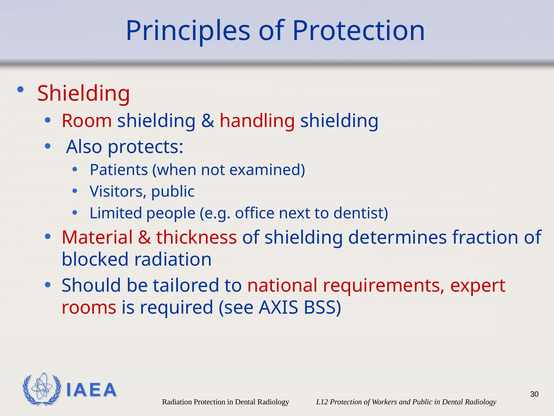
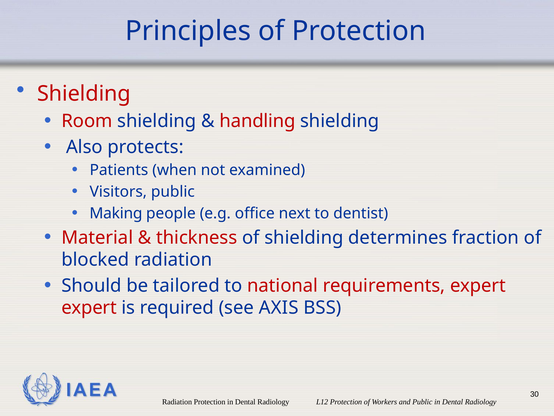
Limited: Limited -> Making
rooms at (89, 307): rooms -> expert
